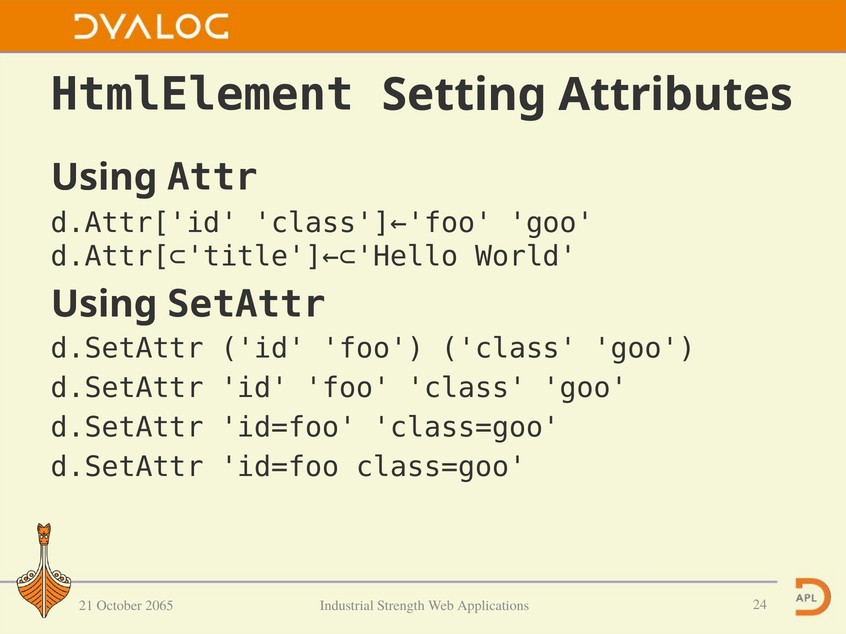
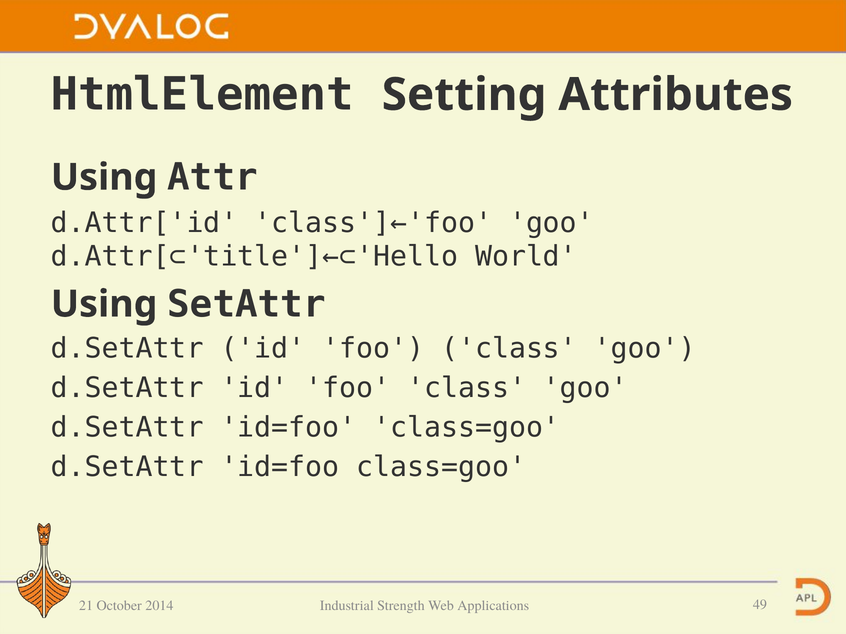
2065: 2065 -> 2014
24: 24 -> 49
